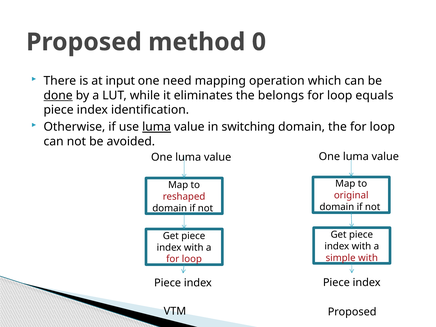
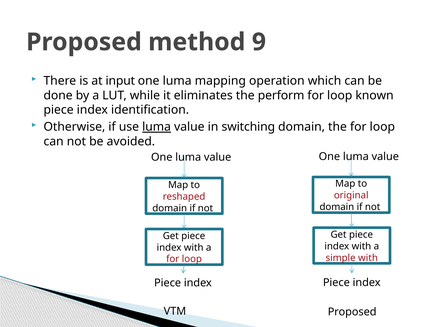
0: 0 -> 9
need at (177, 81): need -> luma
done underline: present -> none
belongs: belongs -> perform
equals: equals -> known
